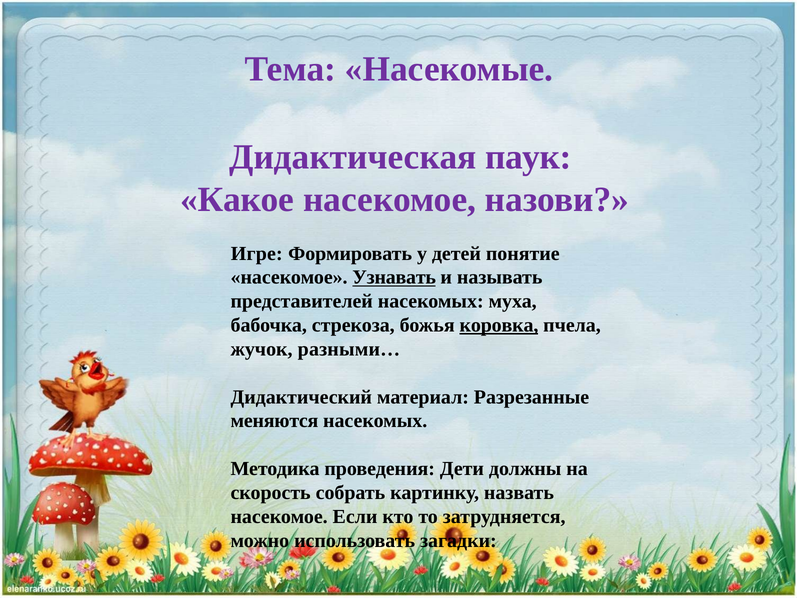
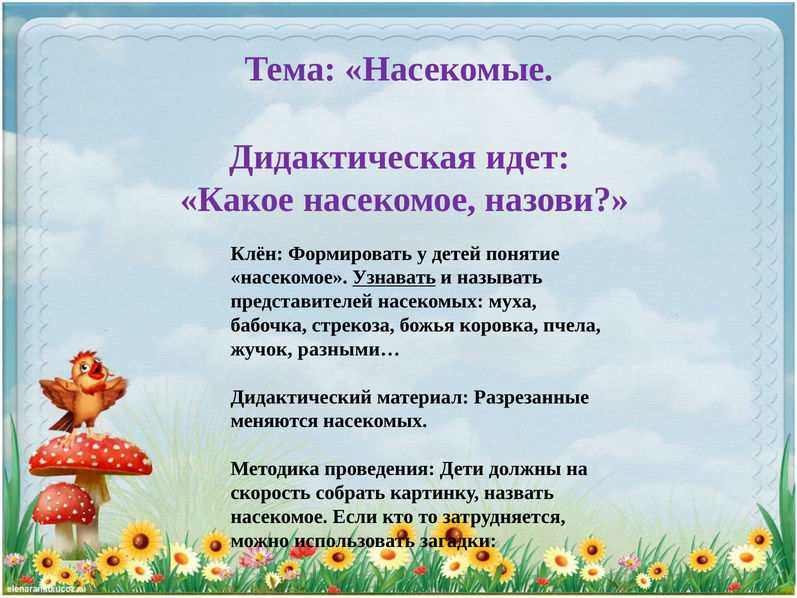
паук: паук -> идет
Игре: Игре -> Клён
коровка underline: present -> none
